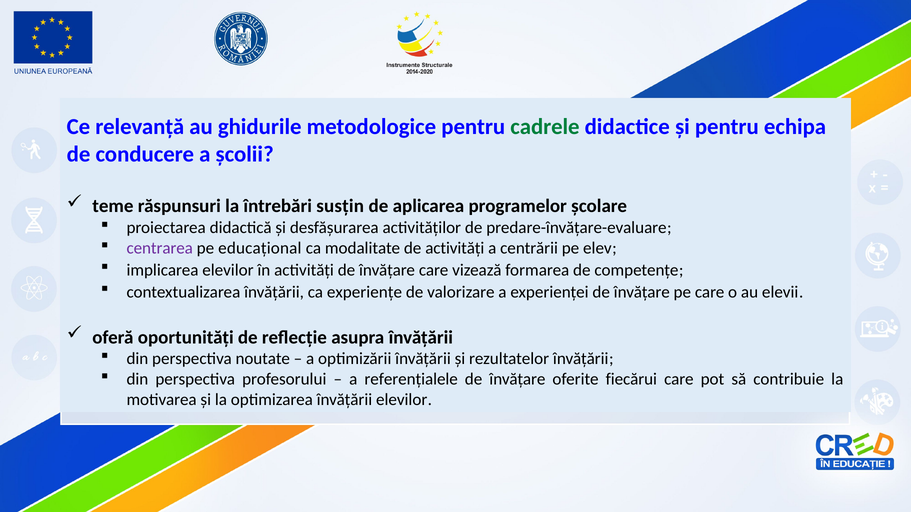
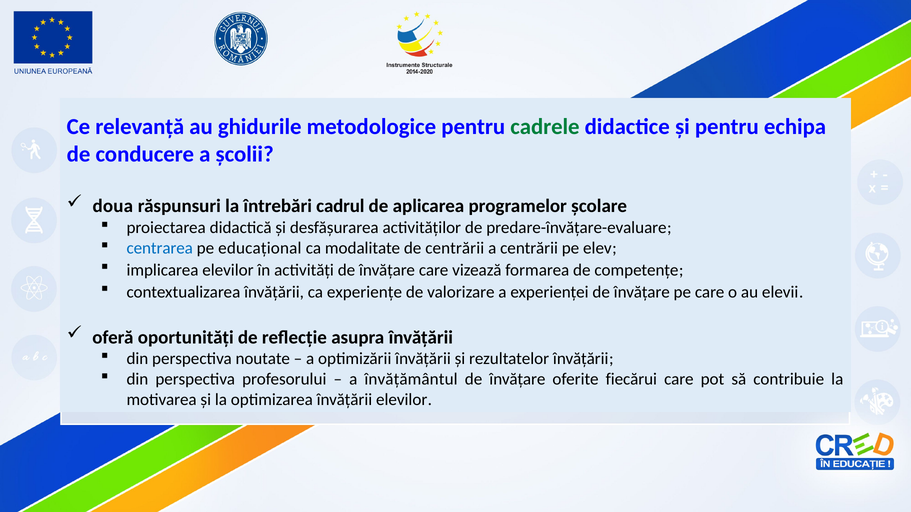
teme: teme -> doua
susțin: susțin -> cadrul
centrarea colour: purple -> blue
de activități: activități -> centrării
referențialele: referențialele -> învățământul
